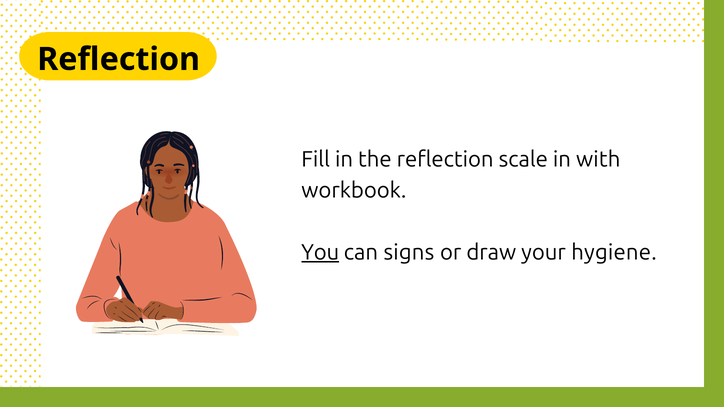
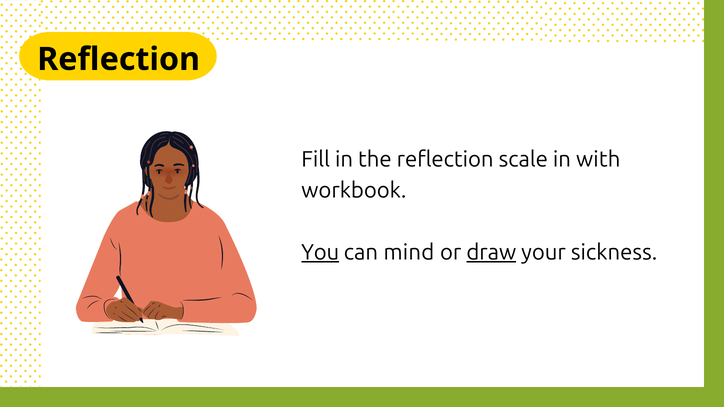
signs: signs -> mind
draw underline: none -> present
hygiene: hygiene -> sickness
